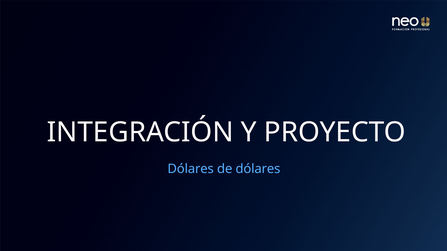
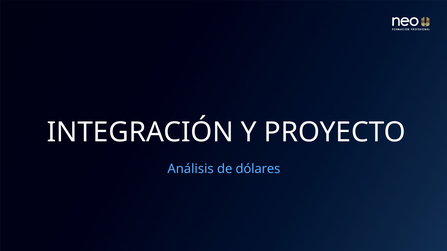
Dólares at (191, 169): Dólares -> Análisis
